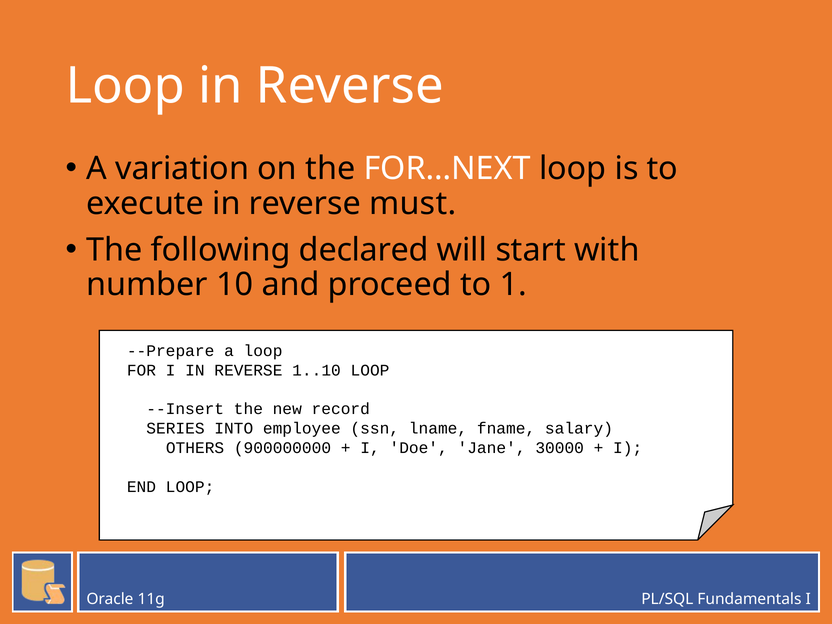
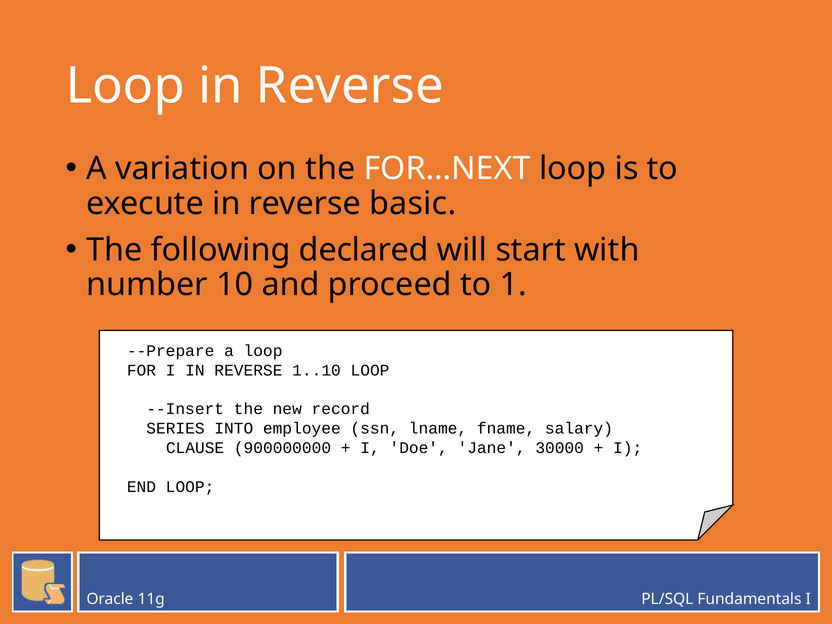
must: must -> basic
OTHERS: OTHERS -> CLAUSE
